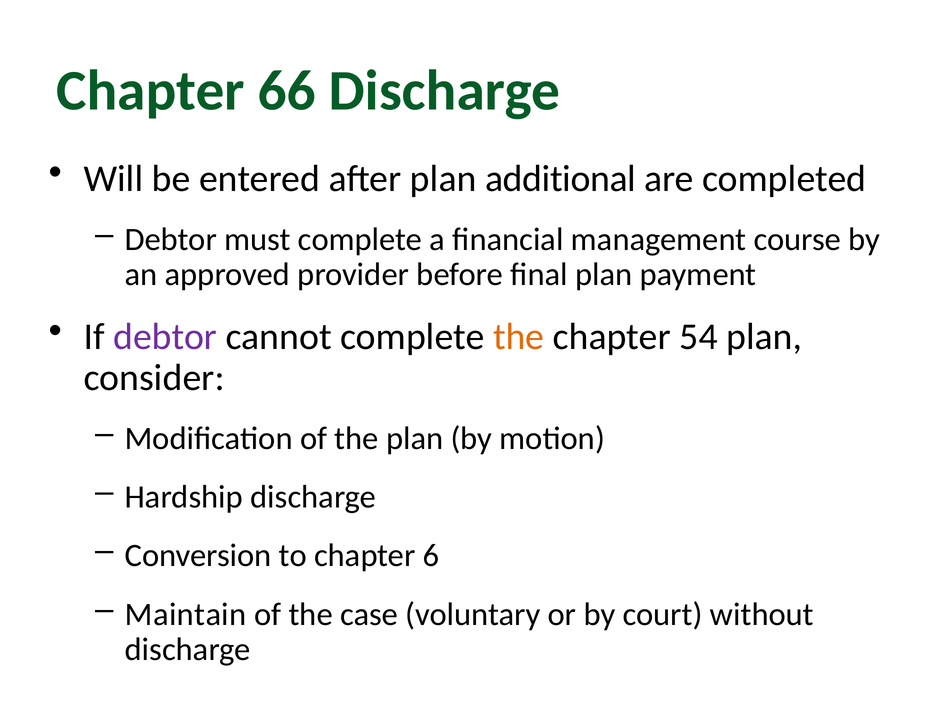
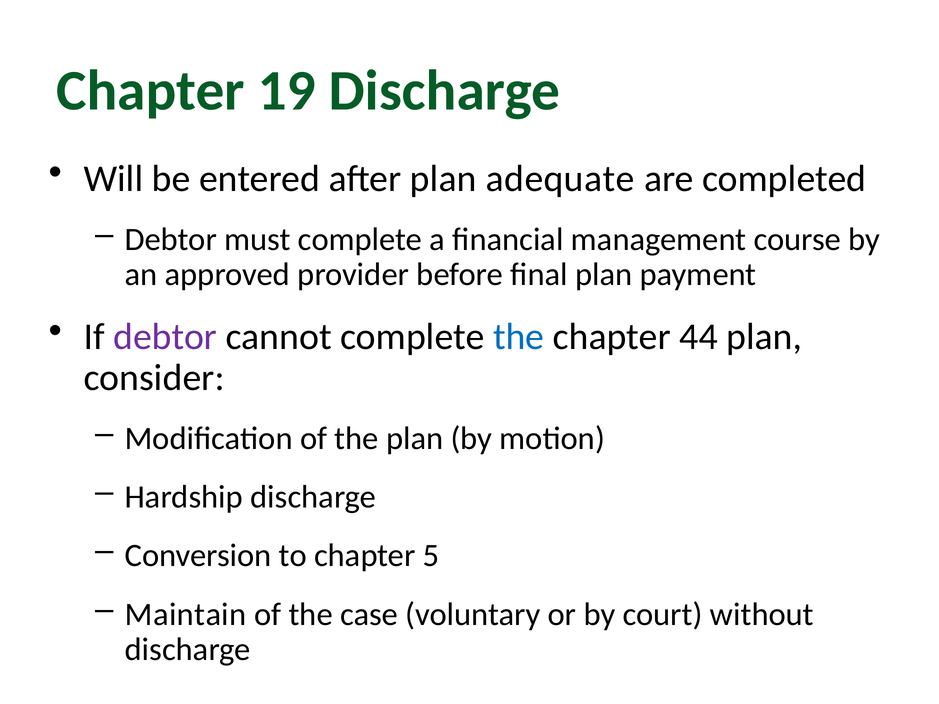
66: 66 -> 19
additional: additional -> adequate
the at (519, 337) colour: orange -> blue
54: 54 -> 44
6: 6 -> 5
